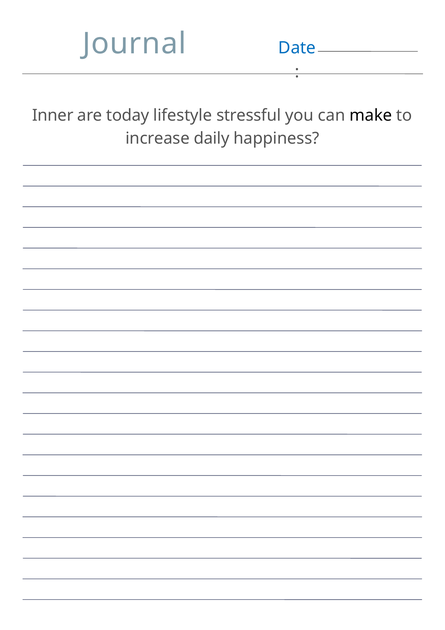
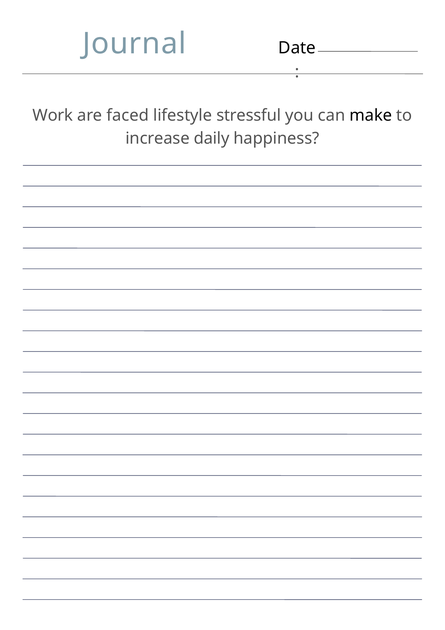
Date colour: blue -> black
Inner: Inner -> Work
today: today -> faced
